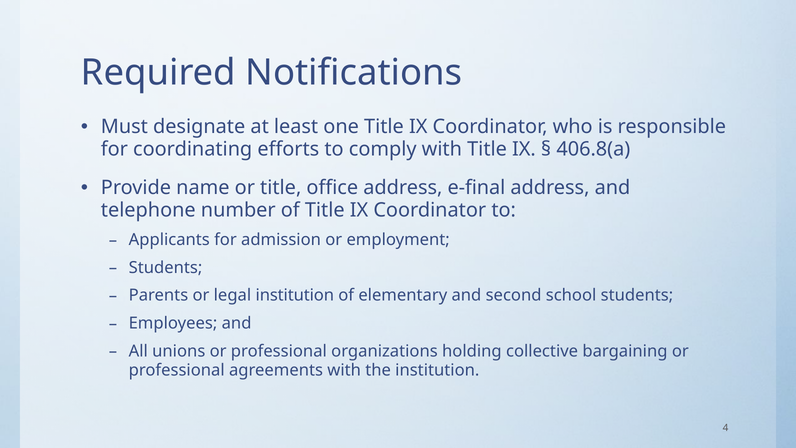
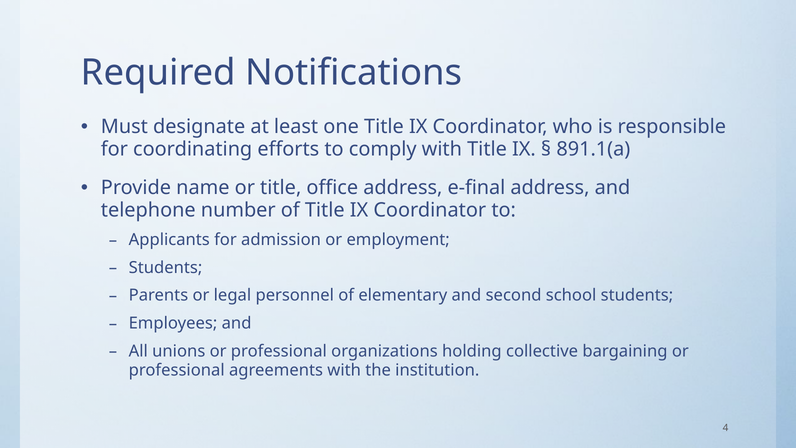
406.8(a: 406.8(a -> 891.1(a
legal institution: institution -> personnel
